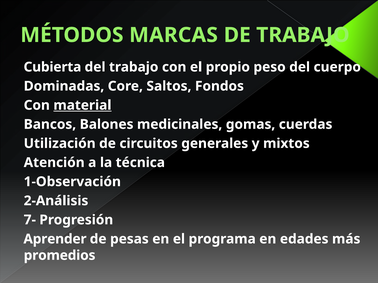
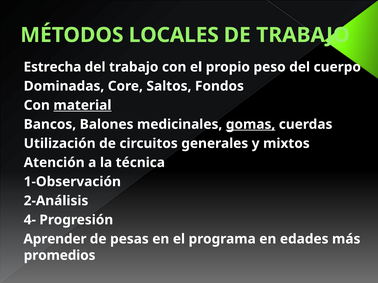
MARCAS: MARCAS -> LOCALES
Cubierta: Cubierta -> Estrecha
gomas underline: none -> present
7-: 7- -> 4-
